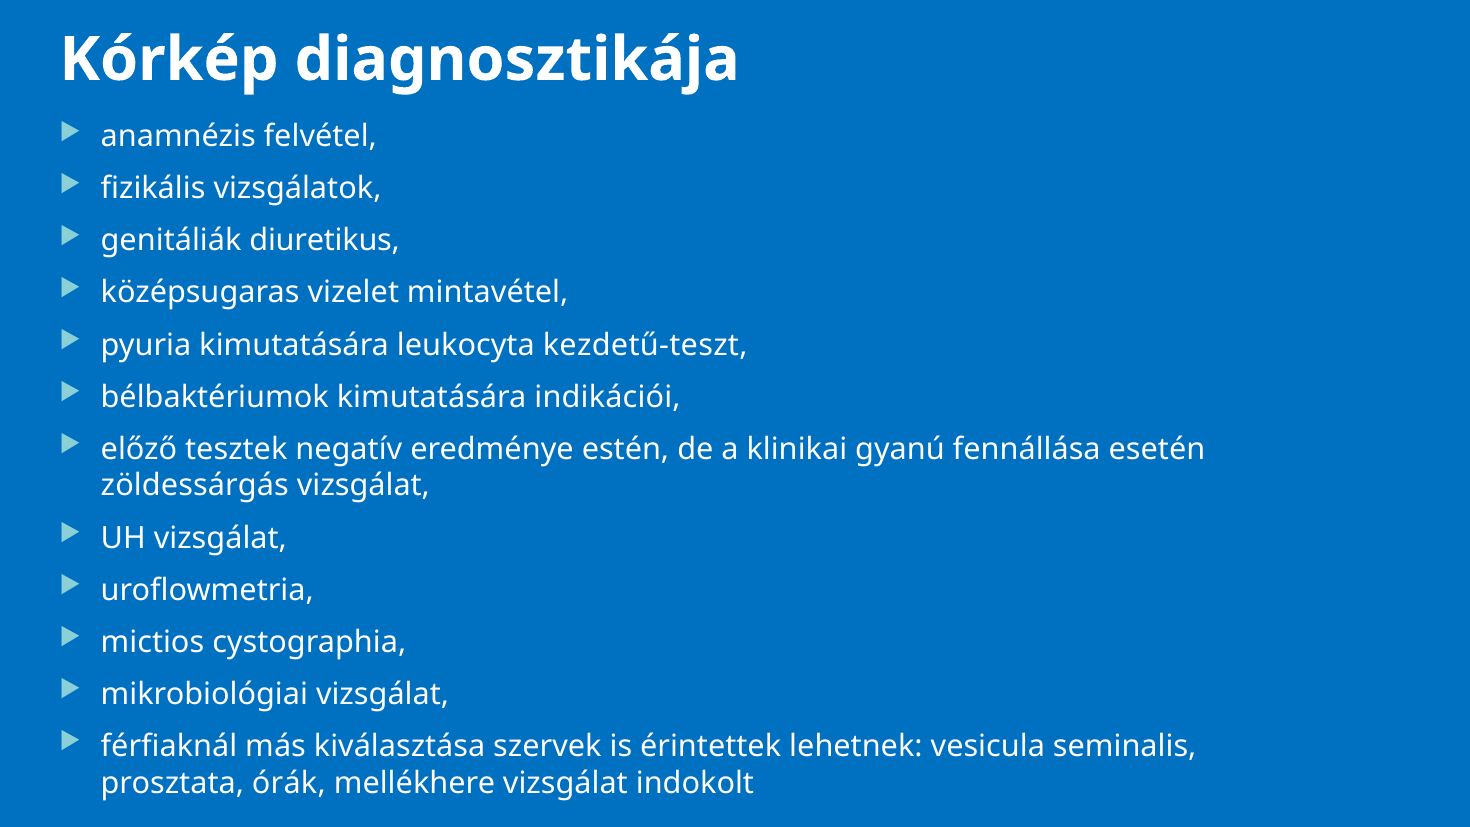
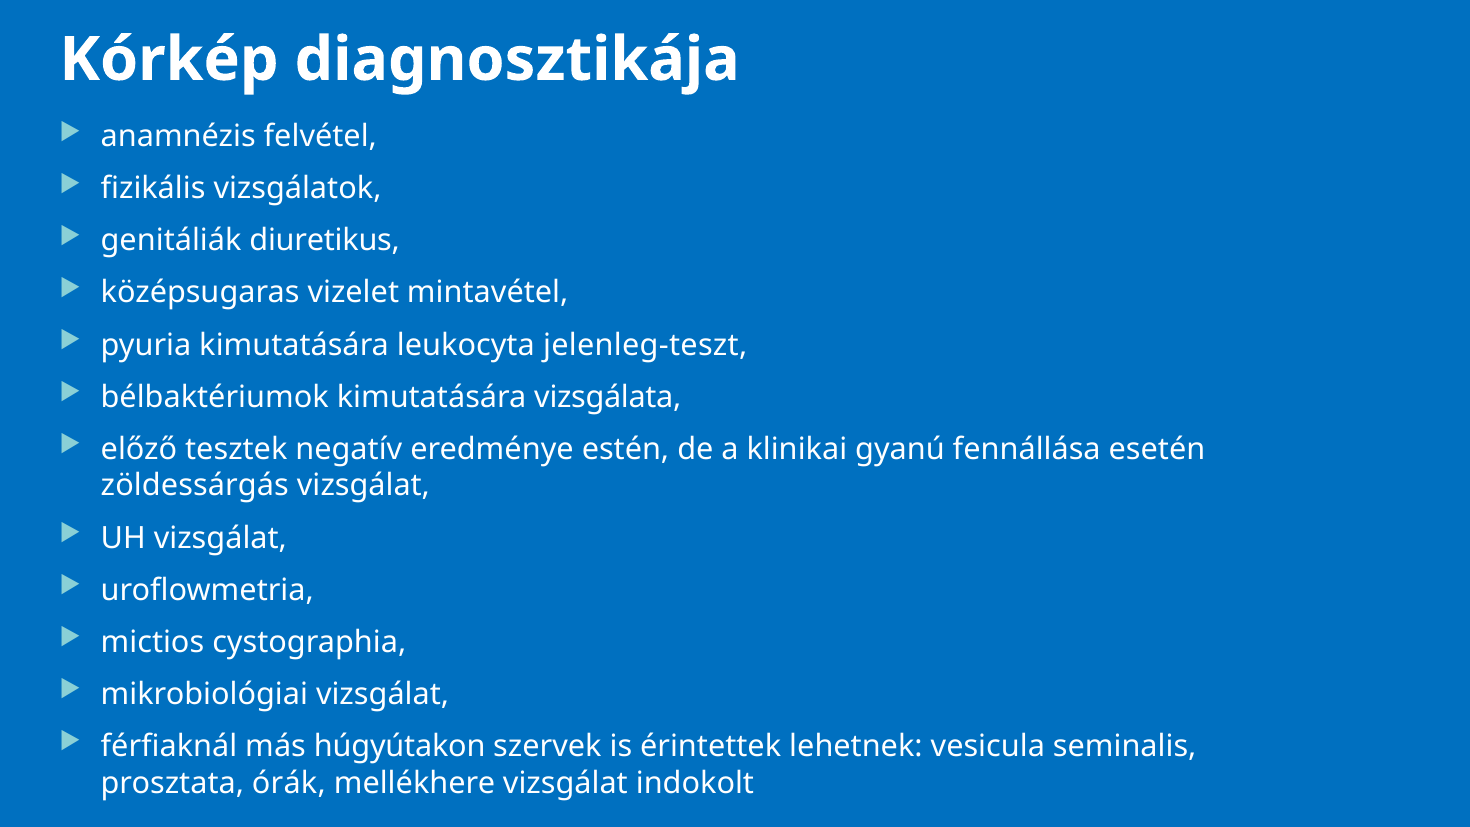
kezdetű-teszt: kezdetű-teszt -> jelenleg-teszt
indikációi: indikációi -> vizsgálata
kiválasztása: kiválasztása -> húgyútakon
